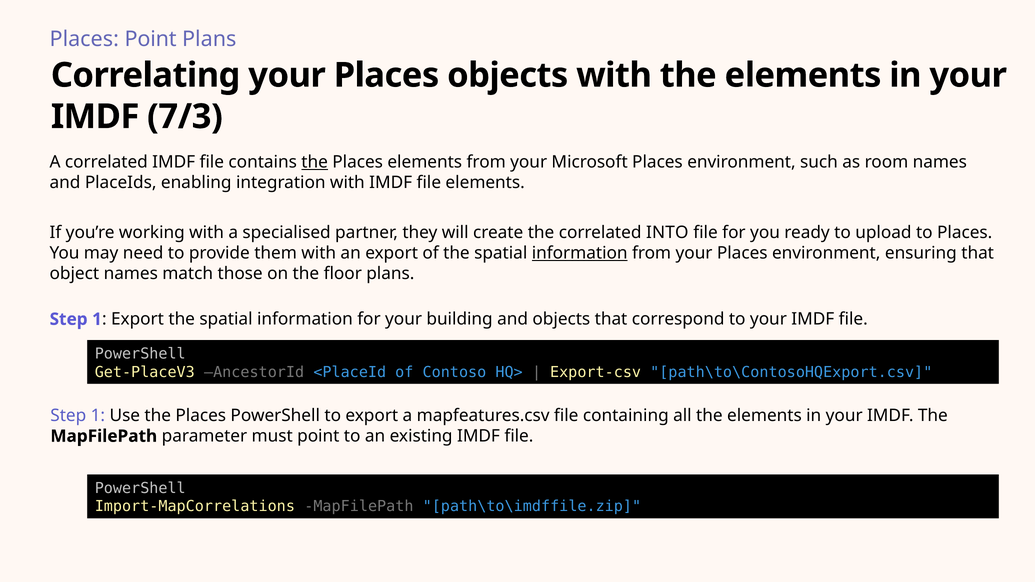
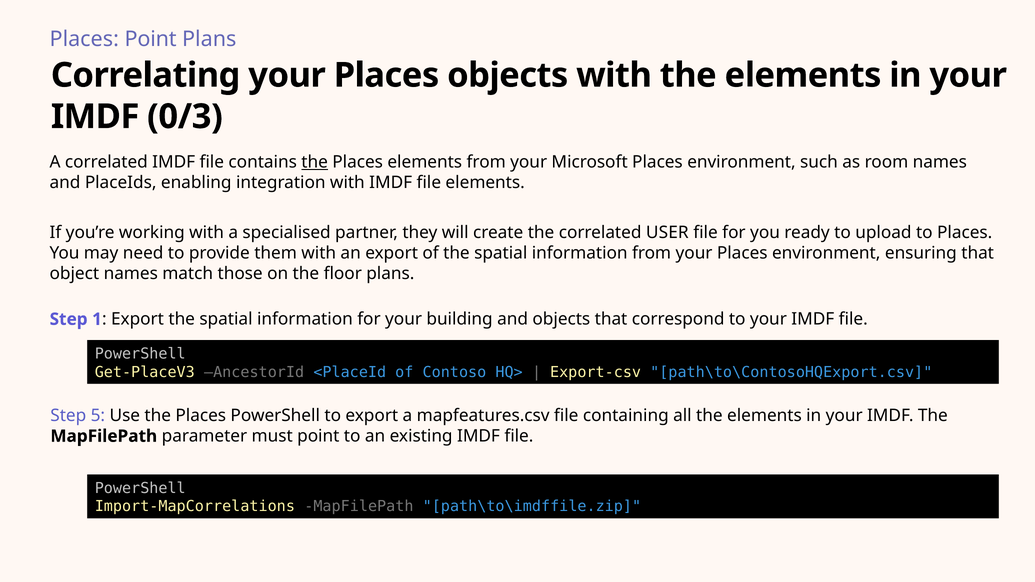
7/3: 7/3 -> 0/3
INTO: INTO -> USER
information at (580, 253) underline: present -> none
1 at (98, 416): 1 -> 5
